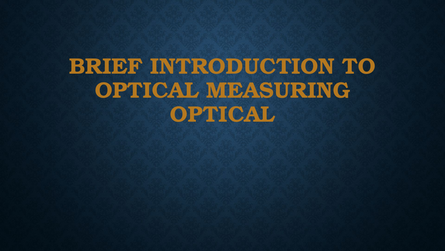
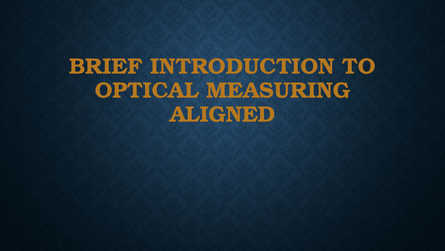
OPTICAL at (222, 114): OPTICAL -> ALIGNED
